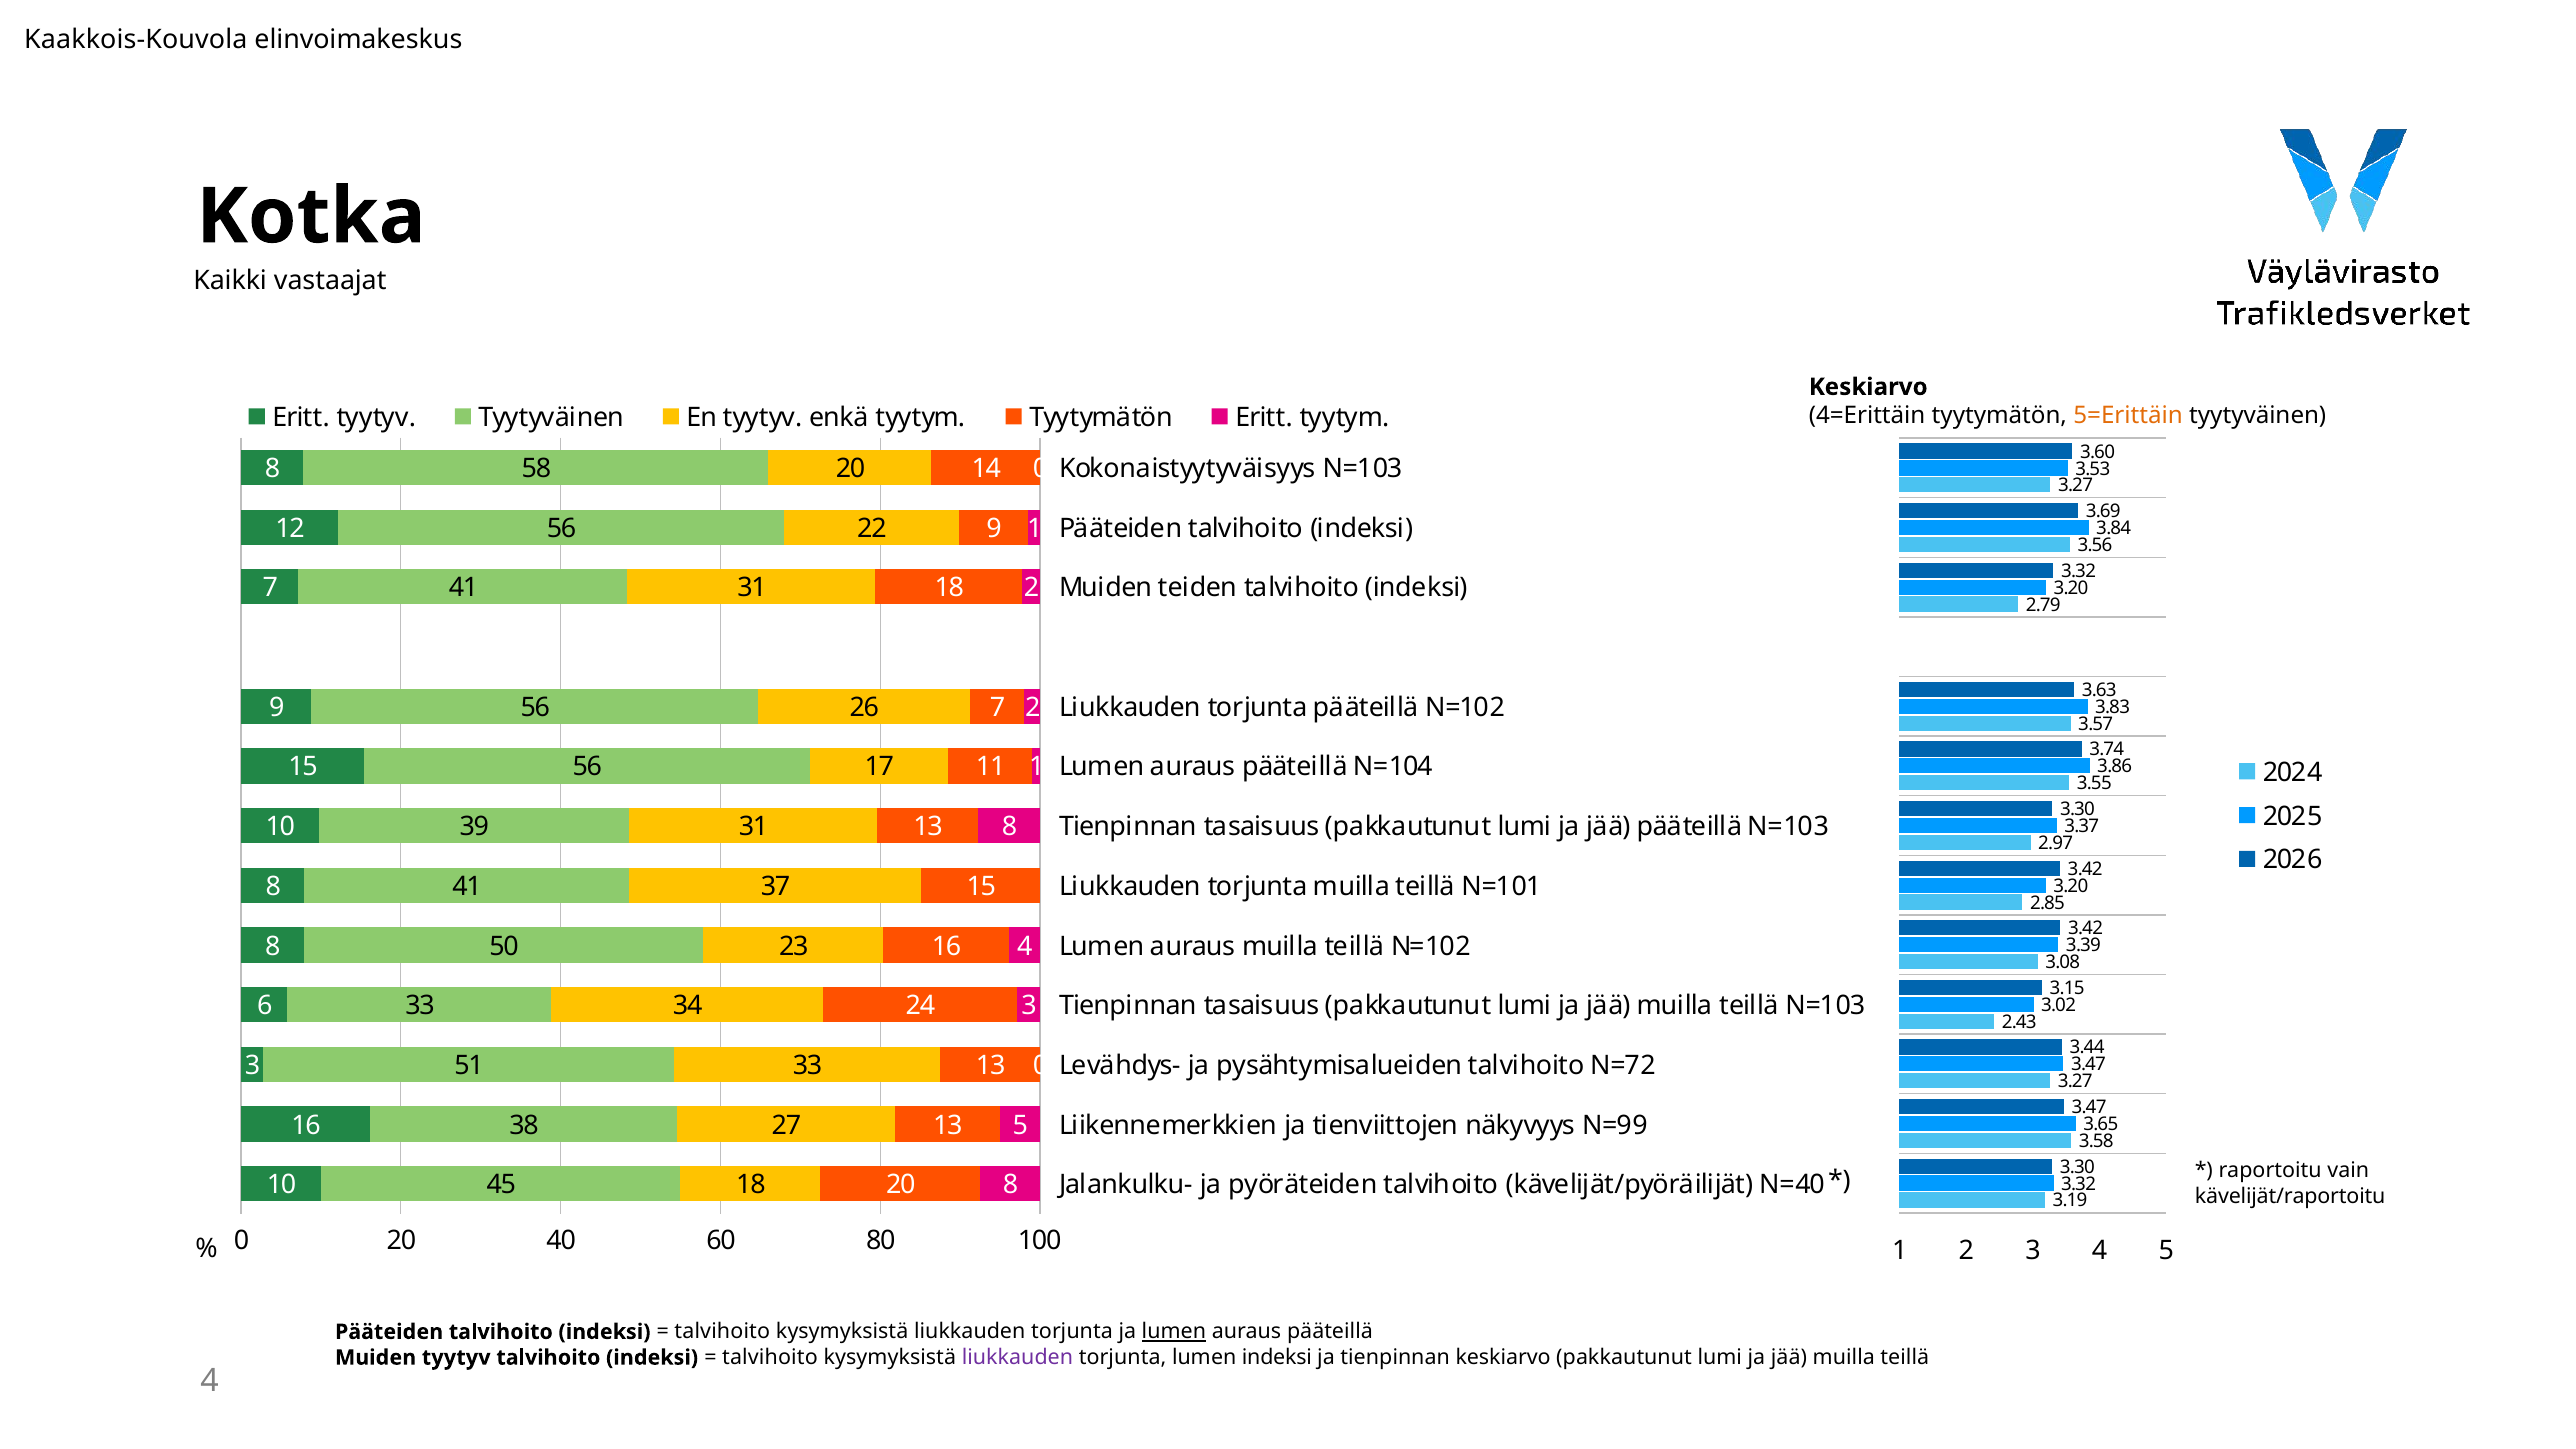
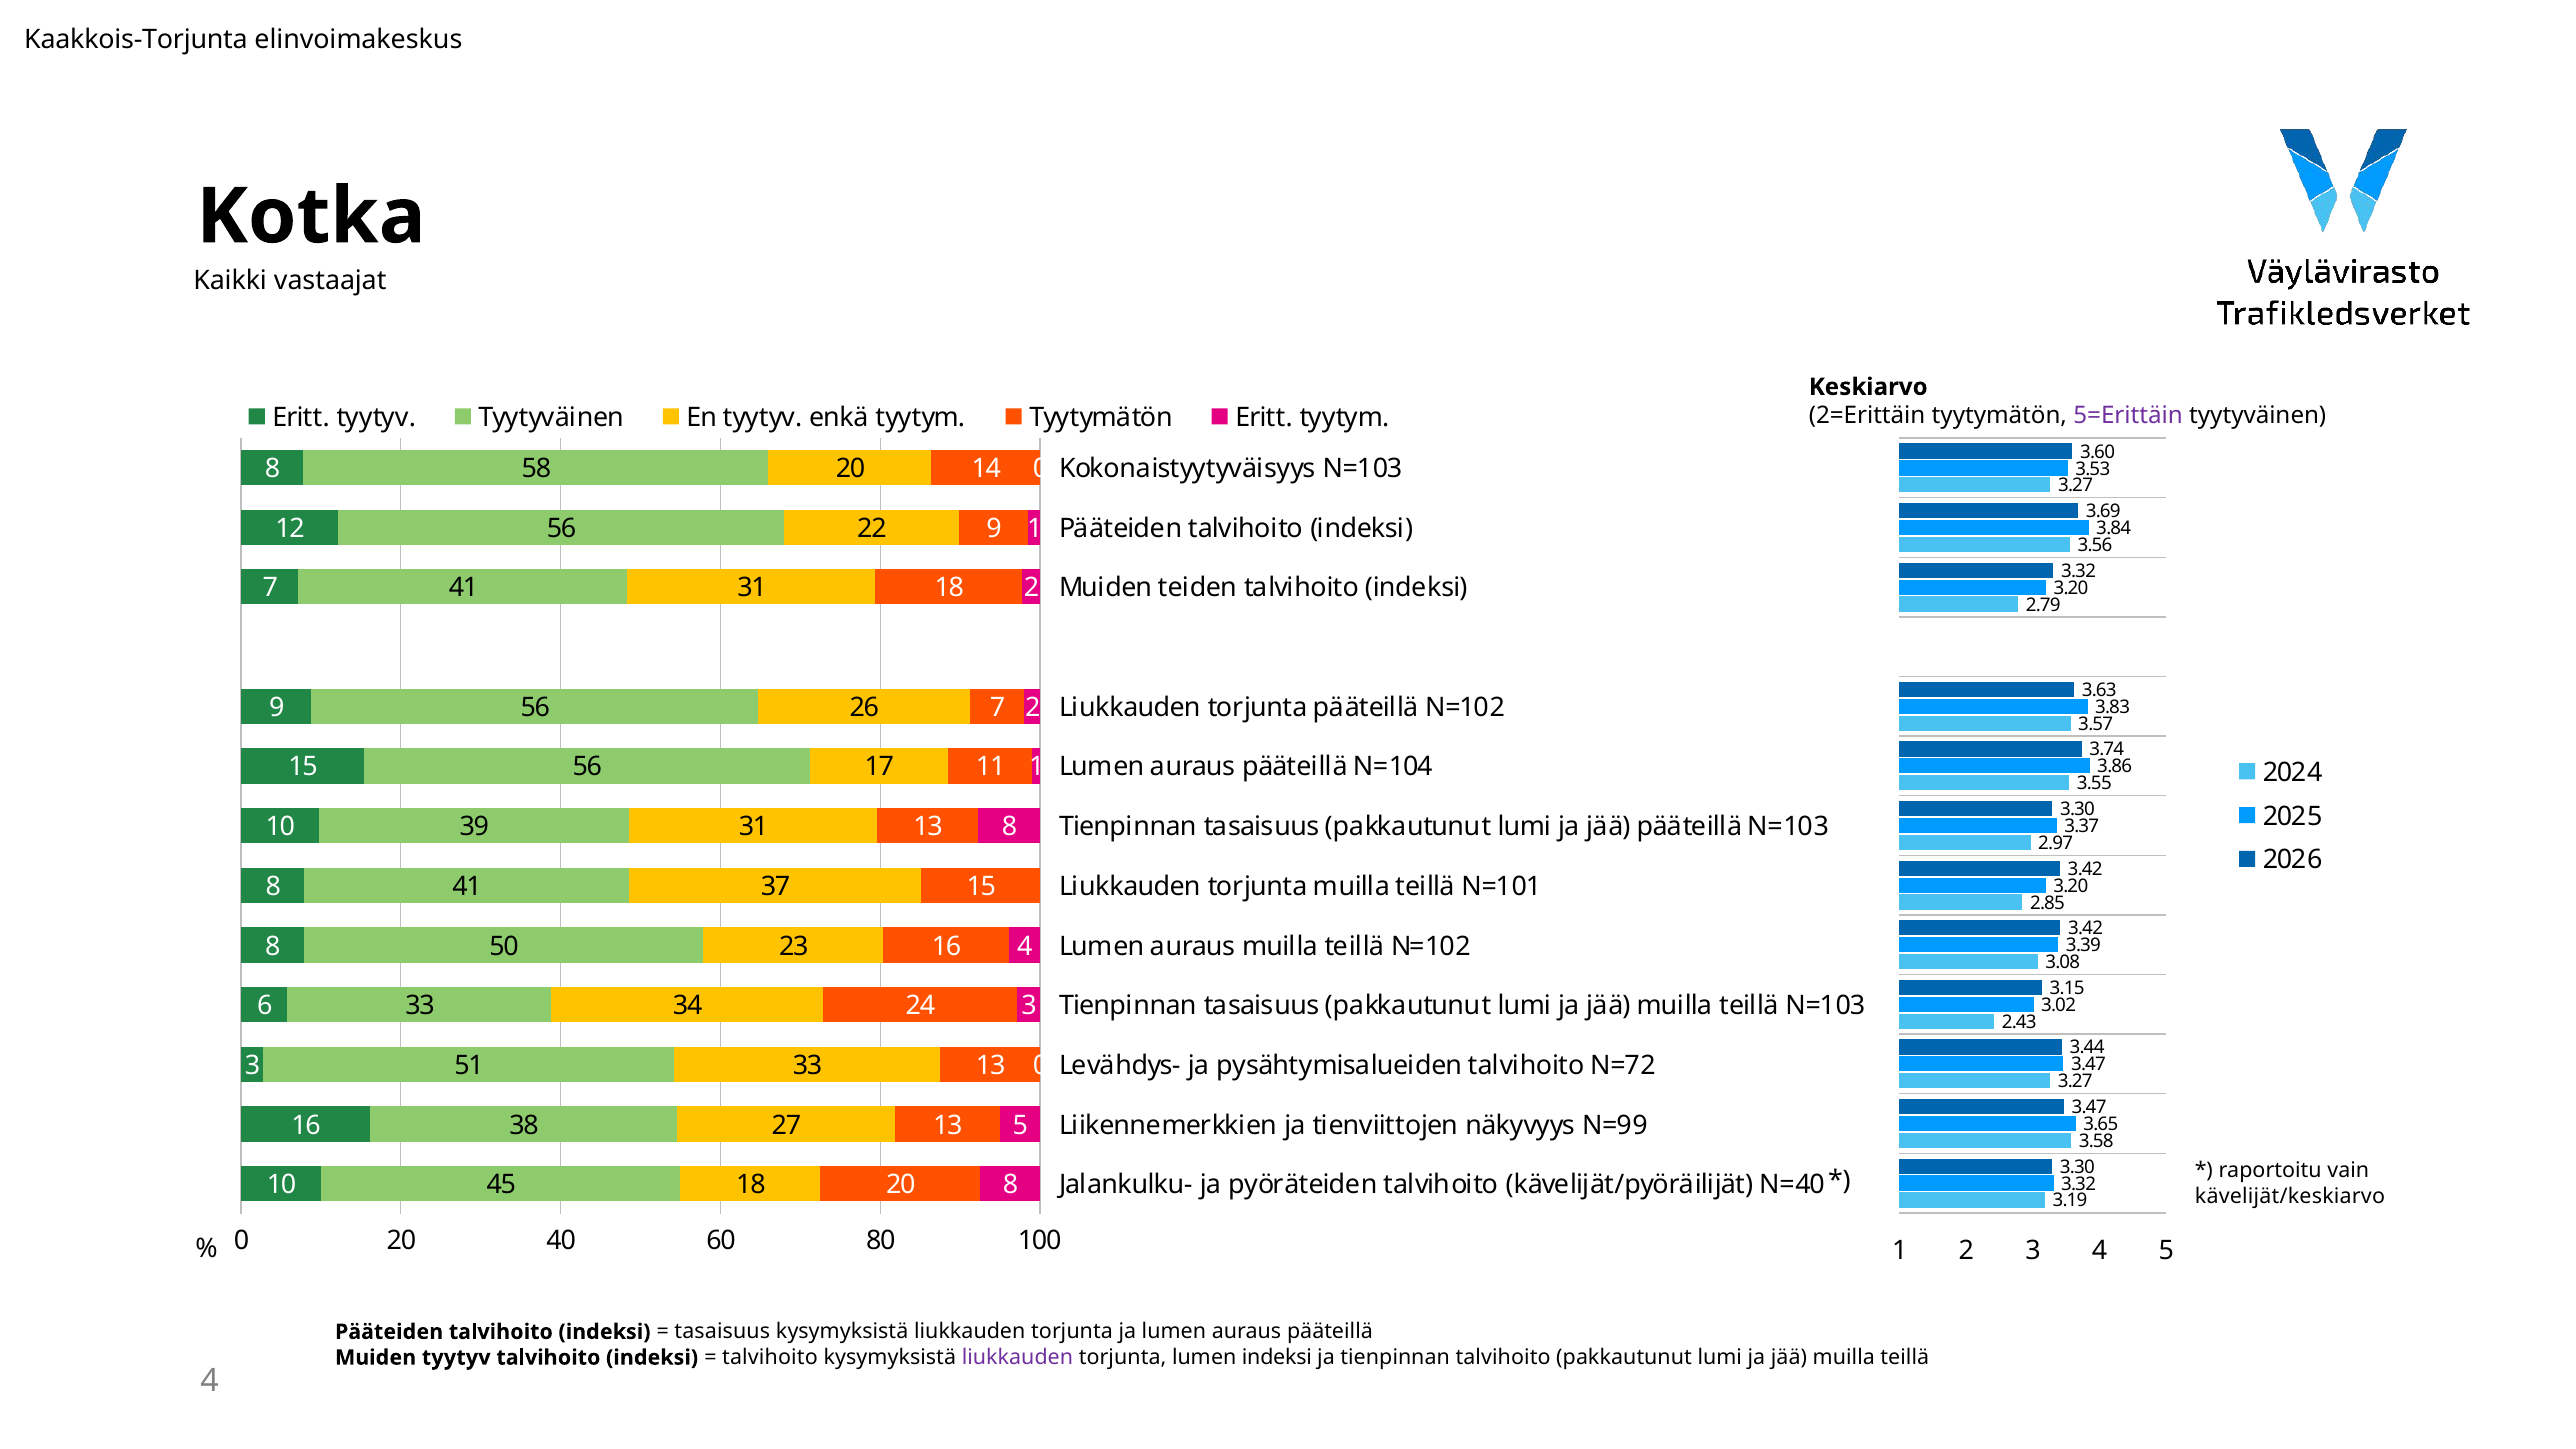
Kaakkois-Kouvola: Kaakkois-Kouvola -> Kaakkois-Torjunta
4=Erittäin: 4=Erittäin -> 2=Erittäin
5=Erittäin colour: orange -> purple
kävelijät/raportoitu: kävelijät/raportoitu -> kävelijät/keskiarvo
talvihoito at (722, 1332): talvihoito -> tasaisuus
lumen at (1174, 1332) underline: present -> none
tienpinnan keskiarvo: keskiarvo -> talvihoito
